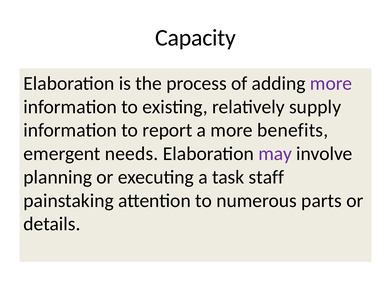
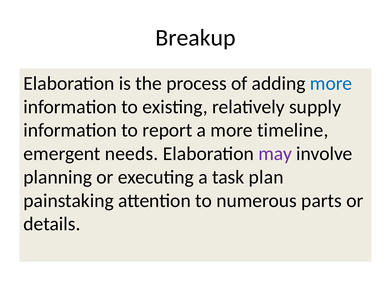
Capacity: Capacity -> Breakup
more at (331, 83) colour: purple -> blue
benefits: benefits -> timeline
staff: staff -> plan
